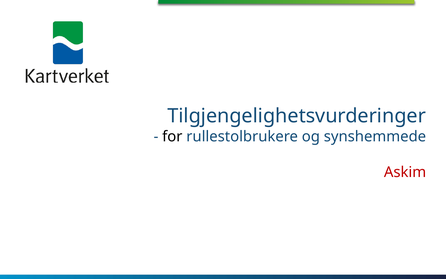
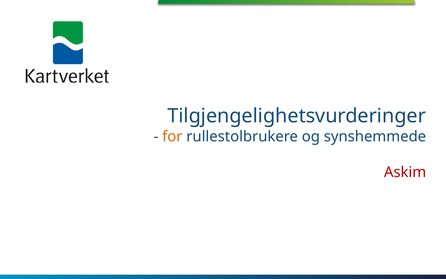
for colour: black -> orange
